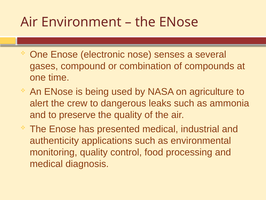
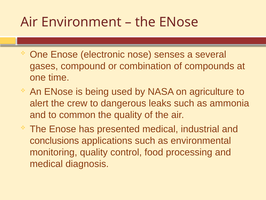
preserve: preserve -> common
authenticity: authenticity -> conclusions
